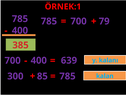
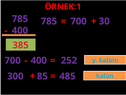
79: 79 -> 30
639: 639 -> 252
85 785: 785 -> 485
